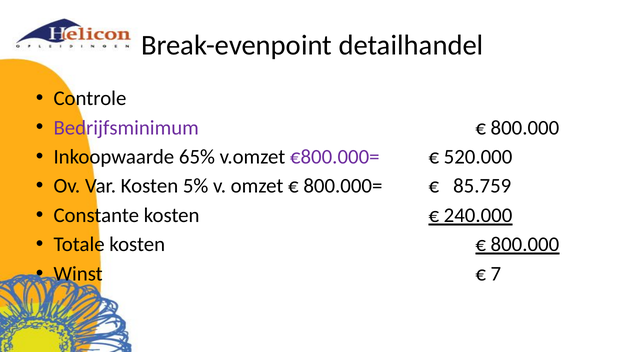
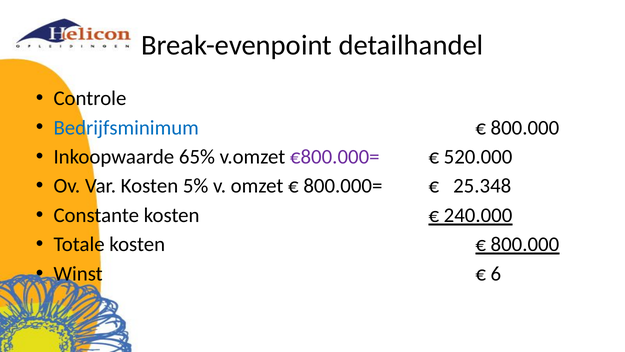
Bedrijfsminimum colour: purple -> blue
85.759: 85.759 -> 25.348
7: 7 -> 6
